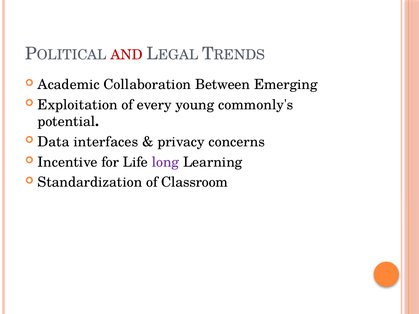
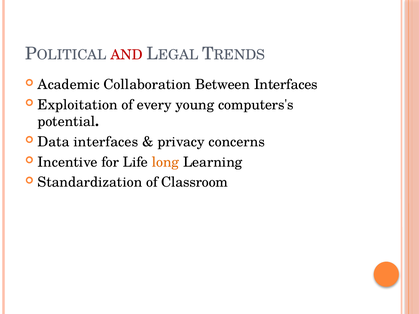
Between Emerging: Emerging -> Interfaces
commonly's: commonly's -> computers's
long colour: purple -> orange
